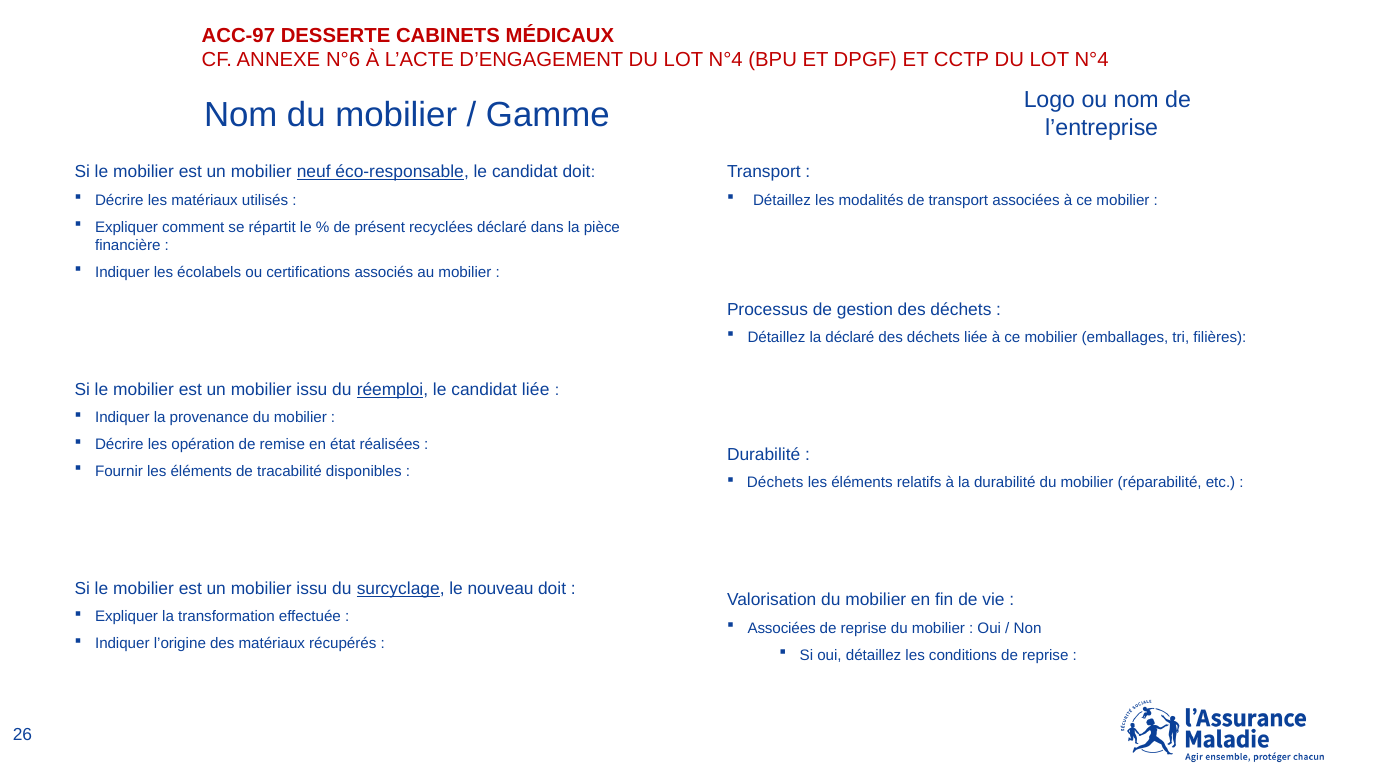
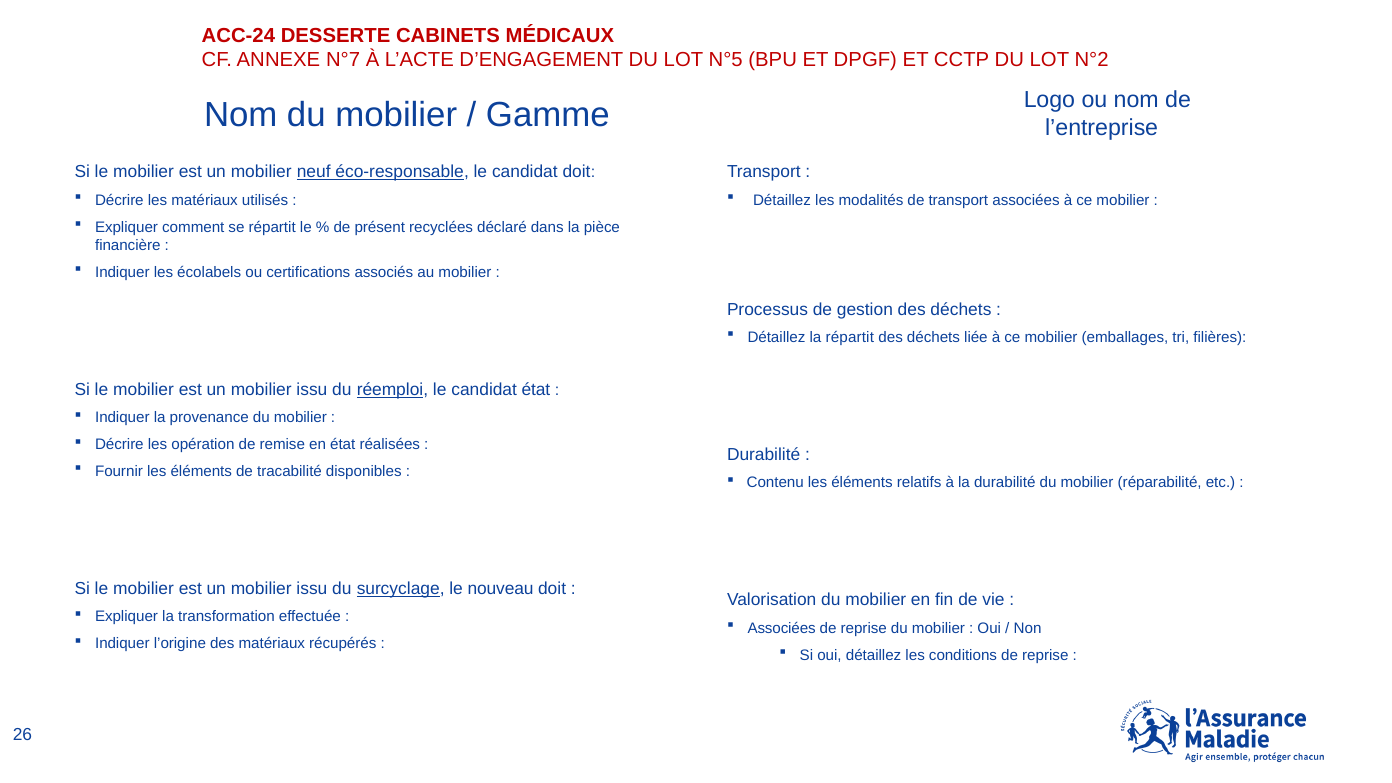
ACC-97: ACC-97 -> ACC-24
N°6: N°6 -> N°7
D’ENGAGEMENT DU LOT N°4: N°4 -> N°5
CCTP DU LOT N°4: N°4 -> N°2
la déclaré: déclaré -> répartit
candidat liée: liée -> état
Déchets at (775, 483): Déchets -> Contenu
